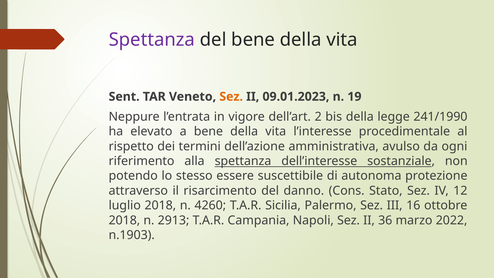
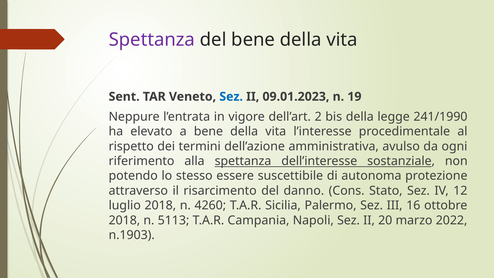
Sez at (231, 97) colour: orange -> blue
2913: 2913 -> 5113
36: 36 -> 20
